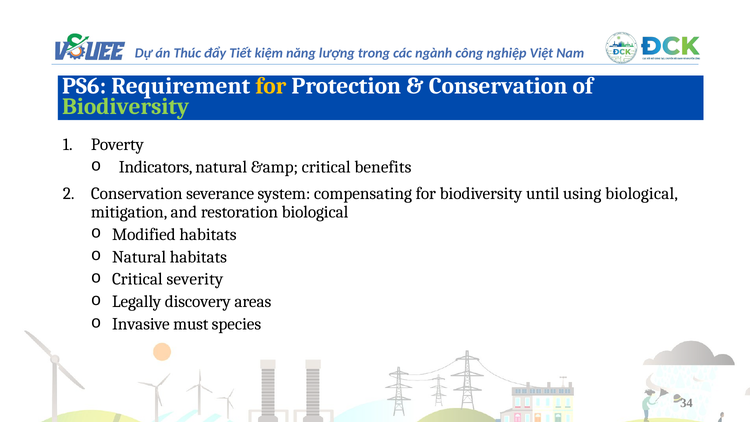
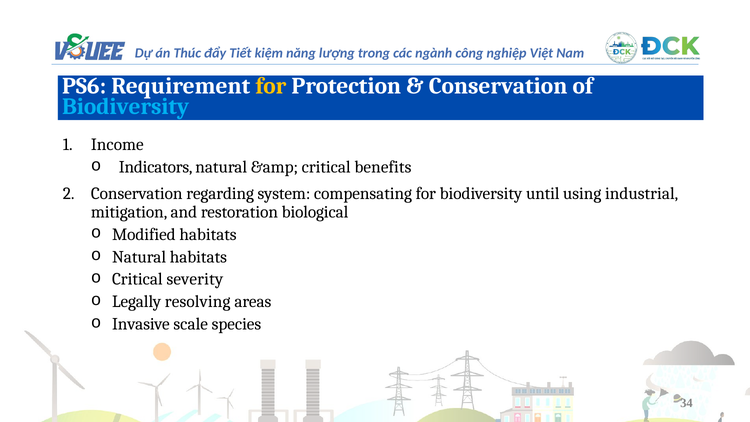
Biodiversity at (126, 106) colour: light green -> light blue
Poverty: Poverty -> Income
severance: severance -> regarding
using biological: biological -> industrial
discovery: discovery -> resolving
must: must -> scale
